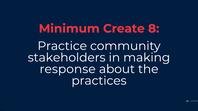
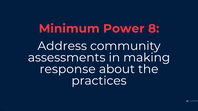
Create: Create -> Power
Practice: Practice -> Address
stakeholders: stakeholders -> assessments
